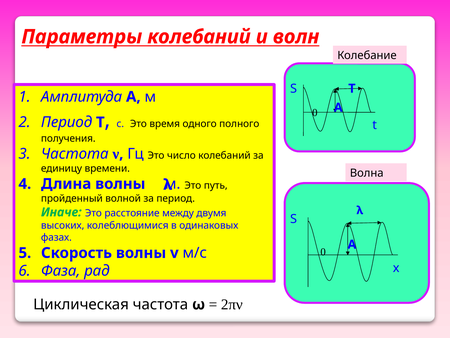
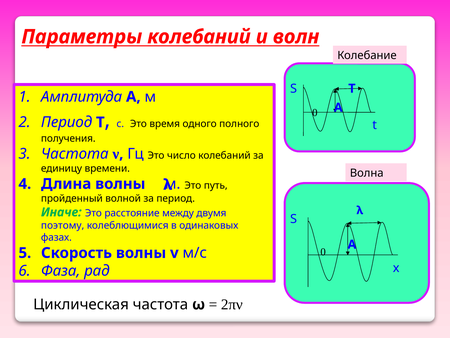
высоких: высоких -> поэтому
